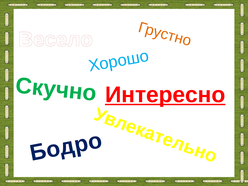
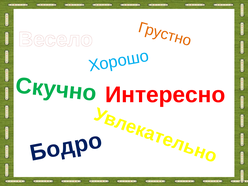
Интересно underline: present -> none
